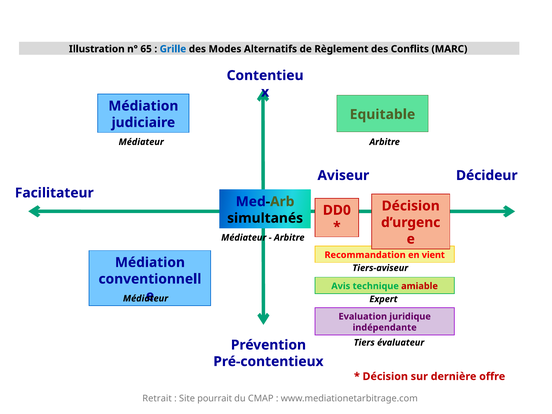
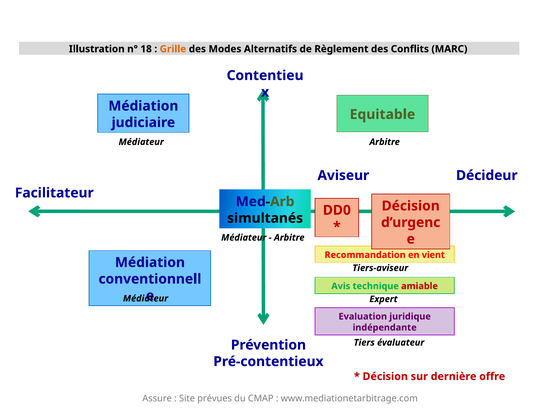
65: 65 -> 18
Grille colour: blue -> orange
Retrait: Retrait -> Assure
pourrait: pourrait -> prévues
